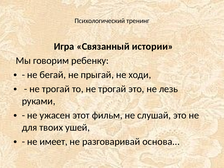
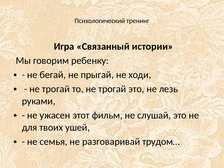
имеет: имеет -> семья
основа…: основа… -> трудом…
